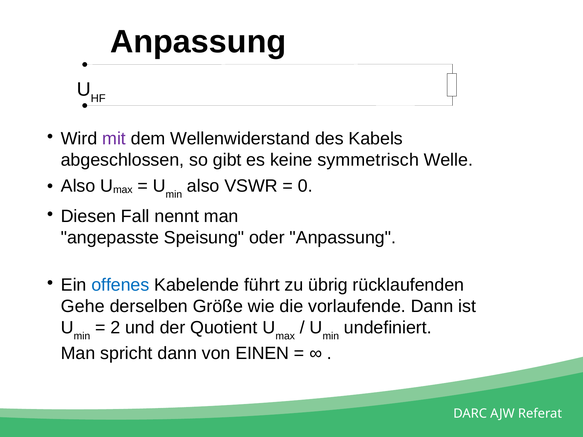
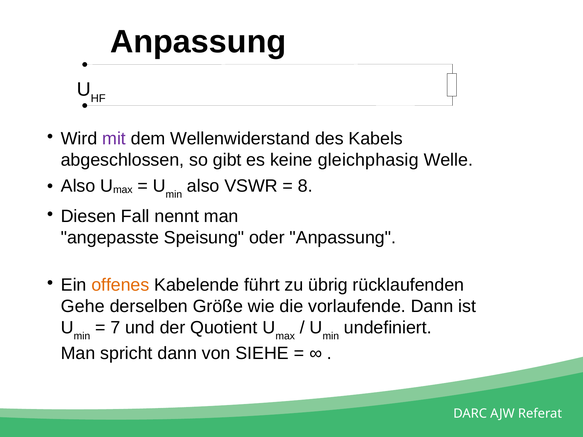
symmetrisch: symmetrisch -> gleichphasig
0: 0 -> 8
offenes colour: blue -> orange
2: 2 -> 7
EINEN: EINEN -> SIEHE
